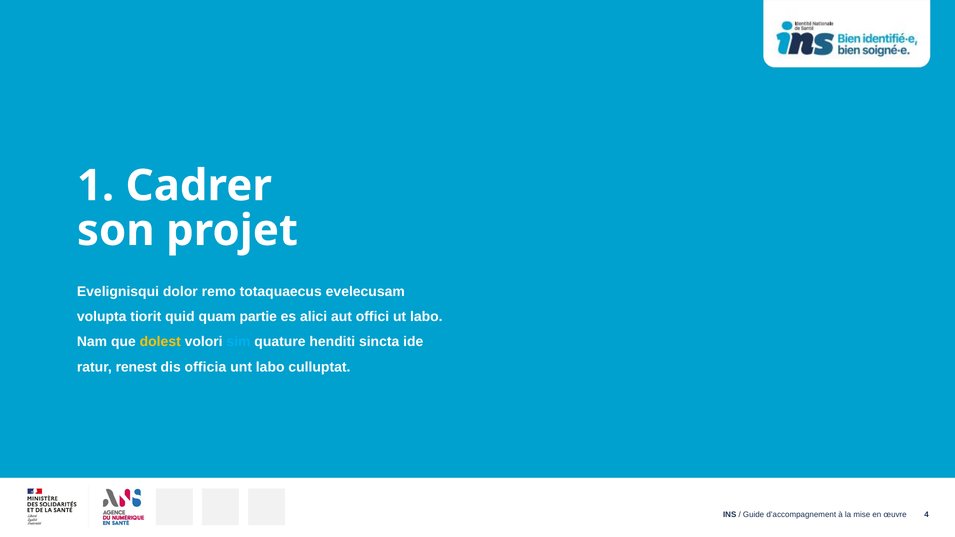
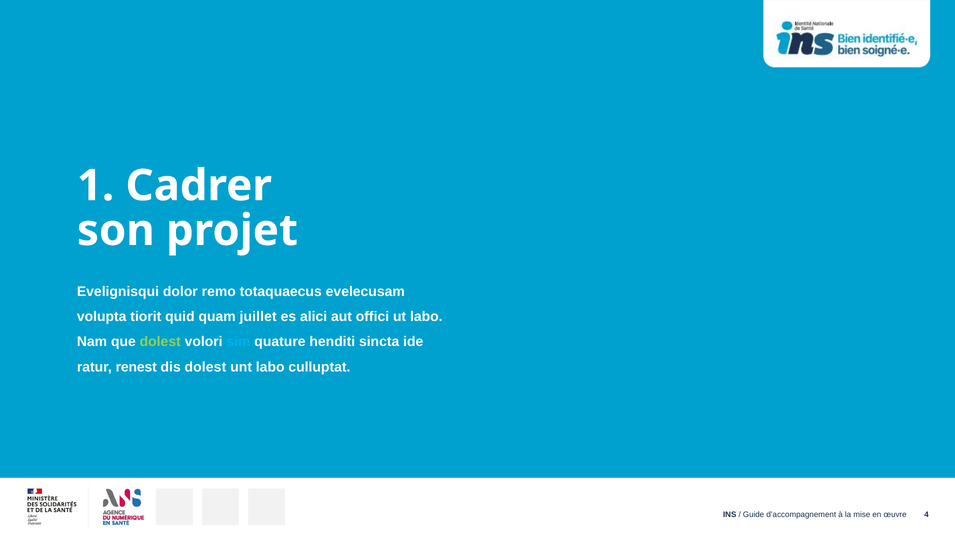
partie: partie -> juillet
dolest at (160, 342) colour: yellow -> light green
dis officia: officia -> dolest
